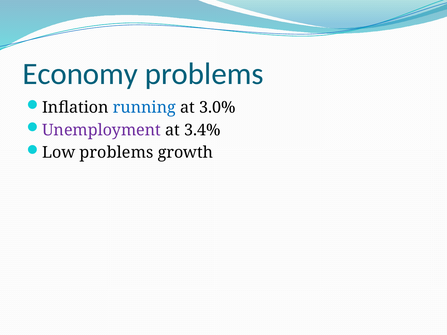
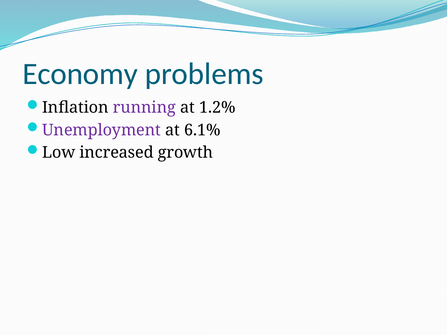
running colour: blue -> purple
3.0%: 3.0% -> 1.2%
3.4%: 3.4% -> 6.1%
Low problems: problems -> increased
